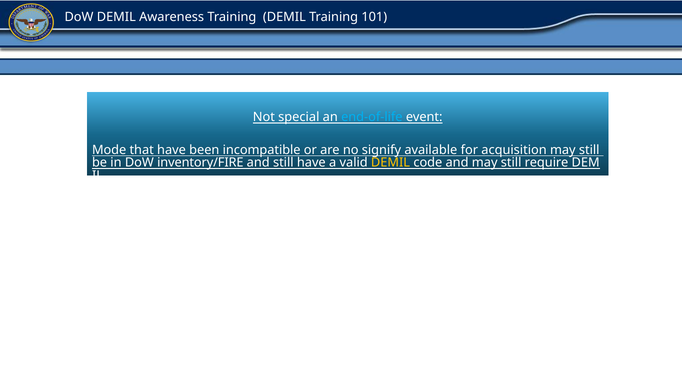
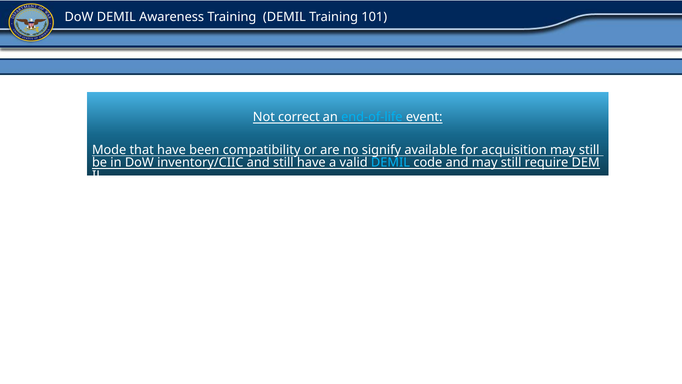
special: special -> correct
incompatible: incompatible -> compatibility
inventory/FIRE: inventory/FIRE -> inventory/CIIC
DEMIL at (391, 163) colour: yellow -> light blue
